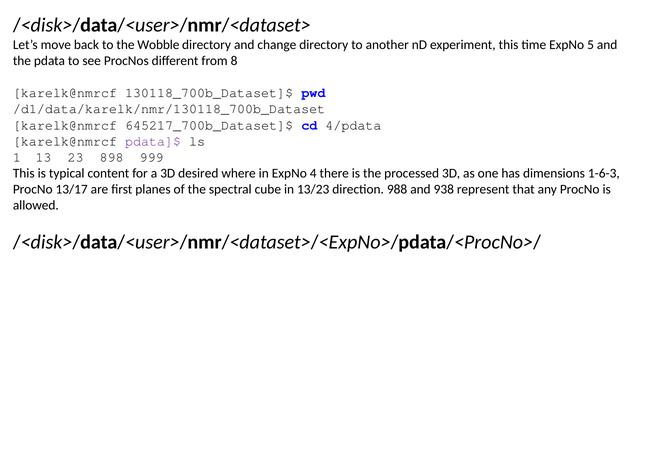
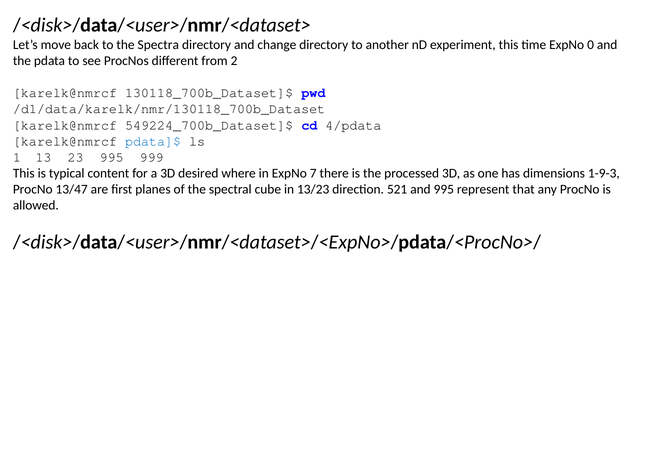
Wobble: Wobble -> Spectra
5: 5 -> 0
8: 8 -> 2
645217_700b_Dataset]$: 645217_700b_Dataset]$ -> 549224_700b_Dataset]$
pdata]$ colour: purple -> blue
23 898: 898 -> 995
4: 4 -> 7
1-6-3: 1-6-3 -> 1-9-3
13/17: 13/17 -> 13/47
988: 988 -> 521
and 938: 938 -> 995
